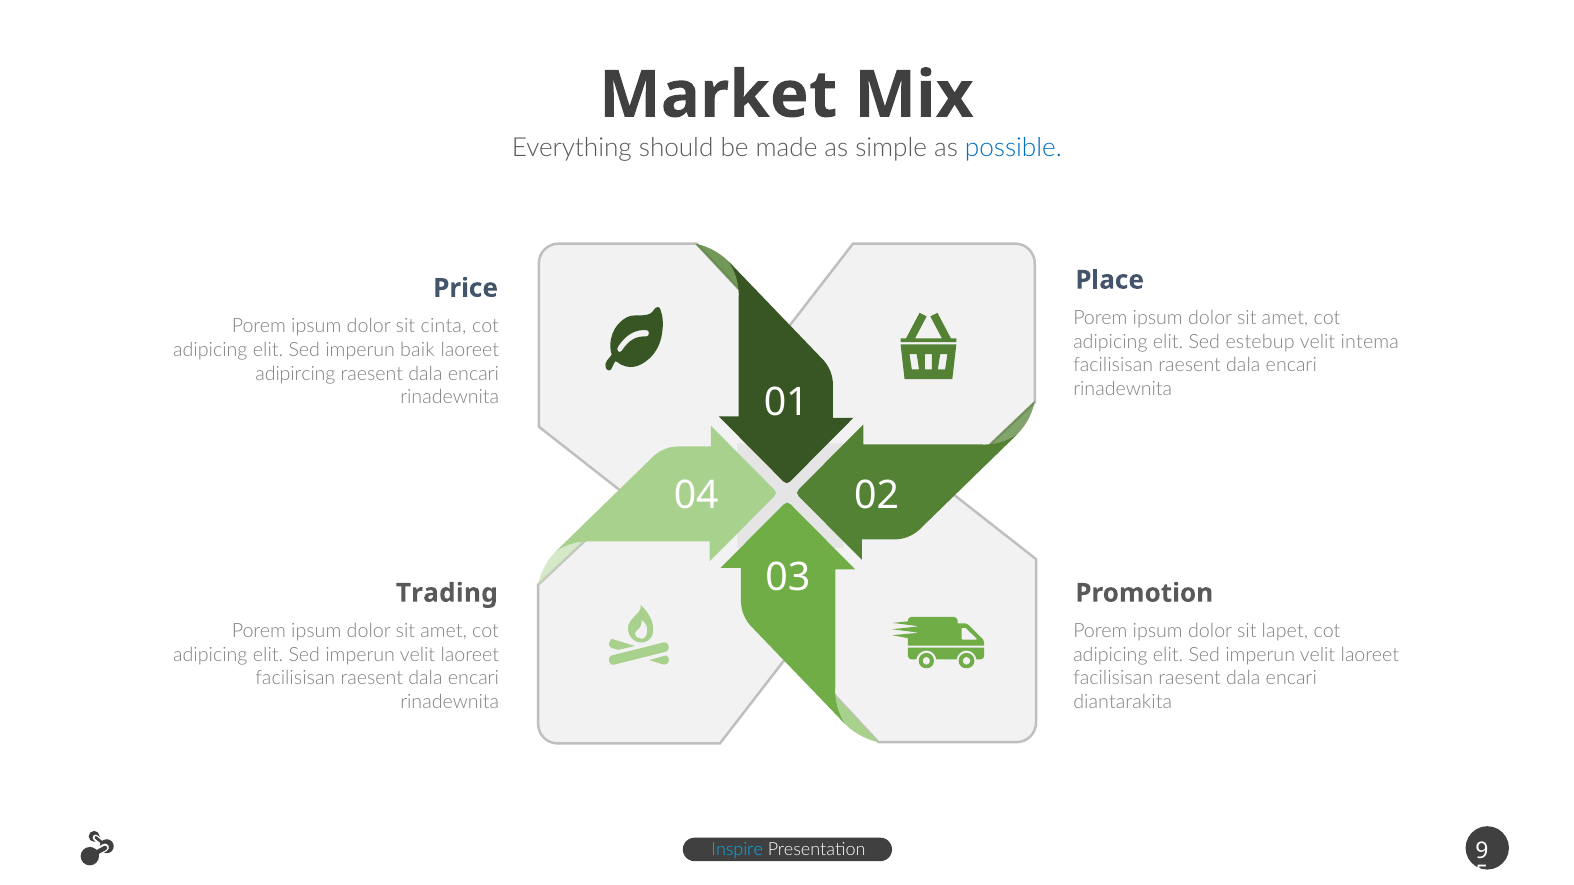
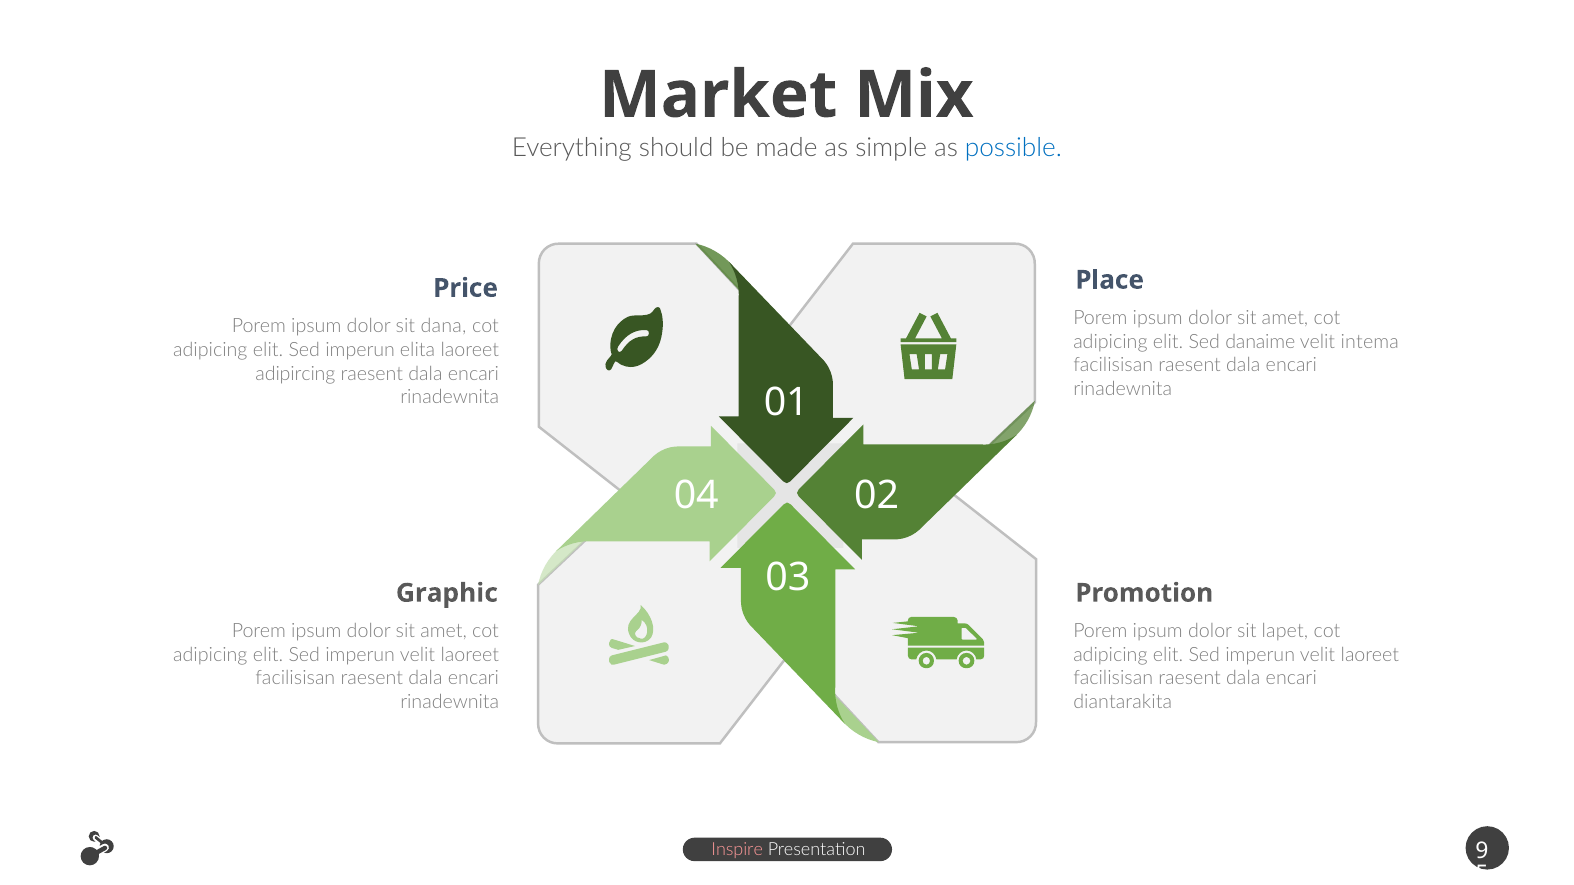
cinta: cinta -> dana
estebup: estebup -> danaime
baik: baik -> elita
Trading: Trading -> Graphic
Inspire colour: light blue -> pink
